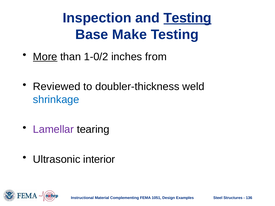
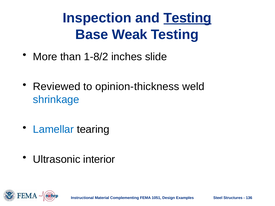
Make: Make -> Weak
More underline: present -> none
1-0/2: 1-0/2 -> 1-8/2
from: from -> slide
doubler-thickness: doubler-thickness -> opinion-thickness
Lamellar colour: purple -> blue
